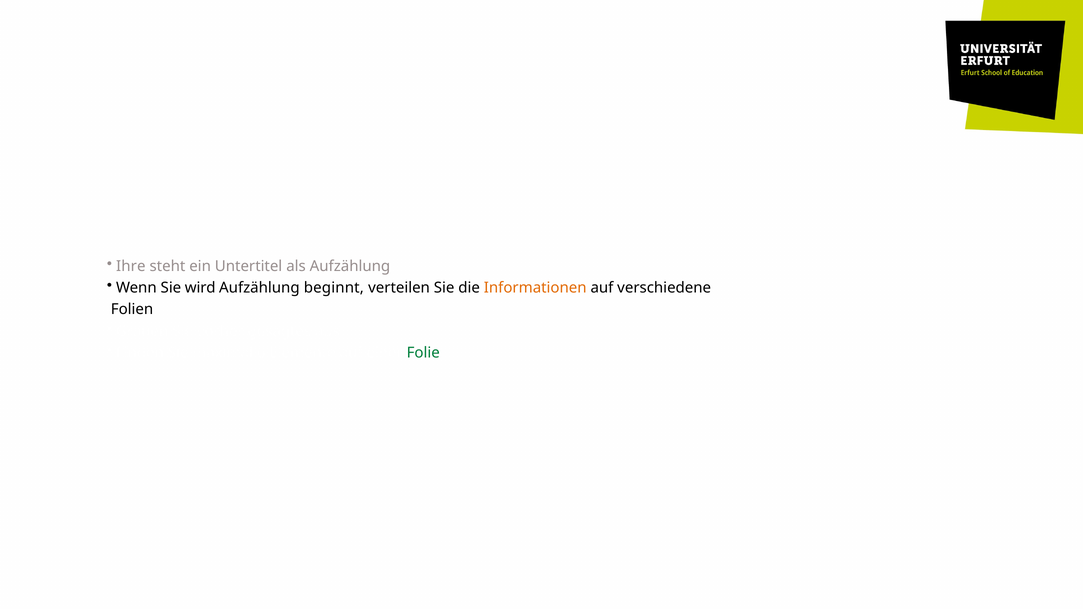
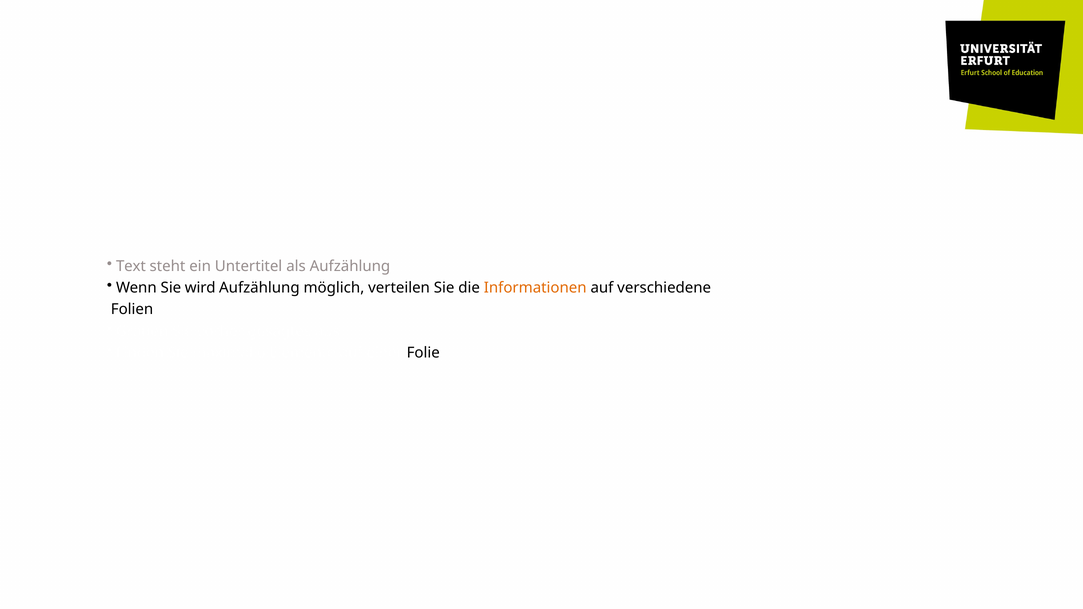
Ihre: Ihre -> Text
beginnt: beginnt -> möglich
Folie colour: green -> black
